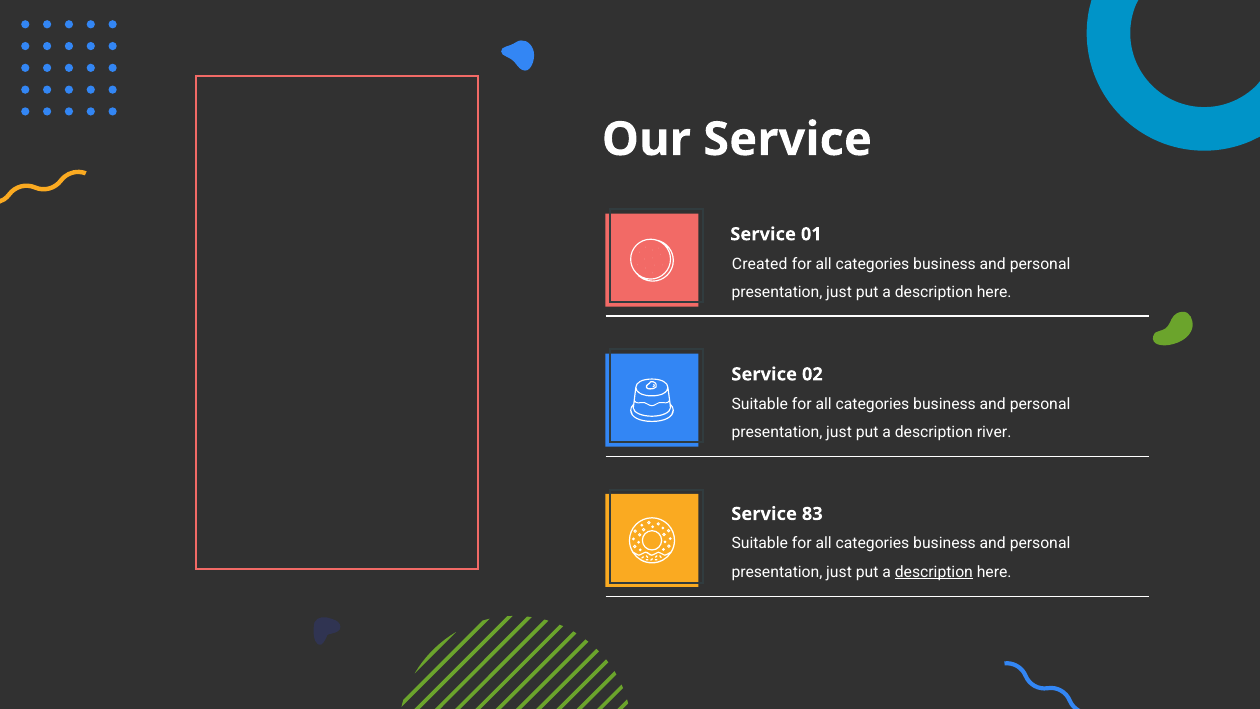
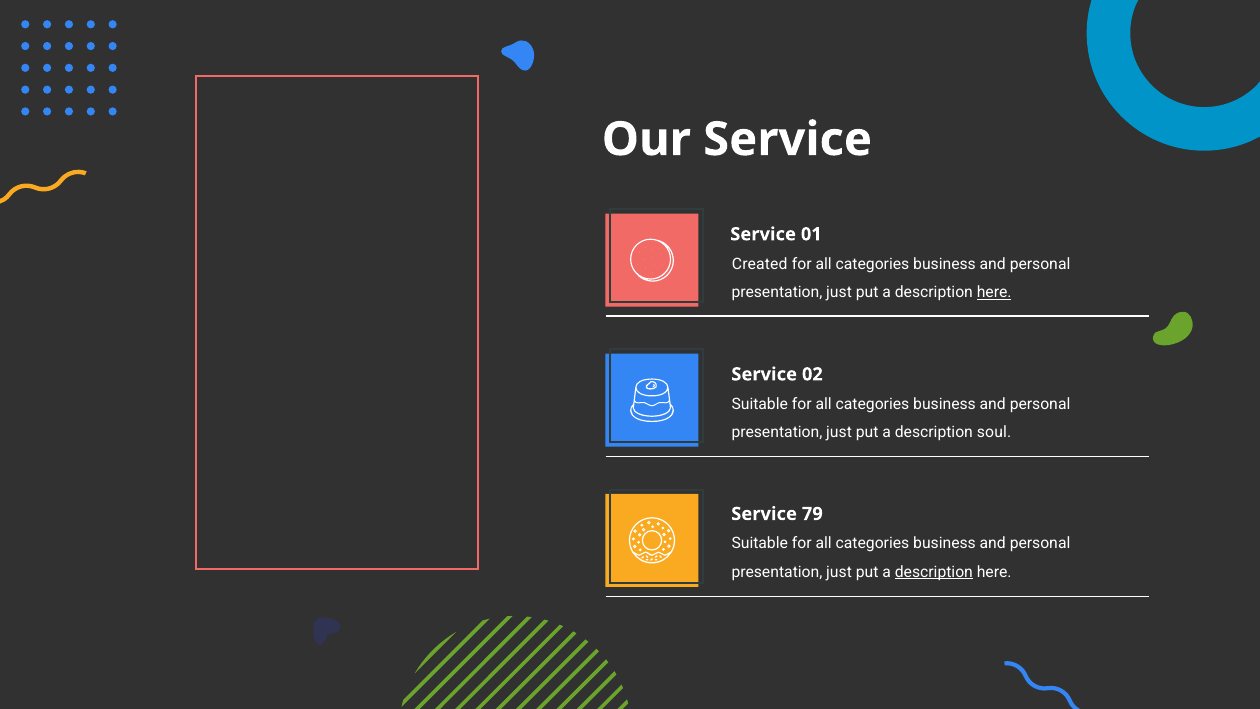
here at (994, 292) underline: none -> present
river: river -> soul
83: 83 -> 79
